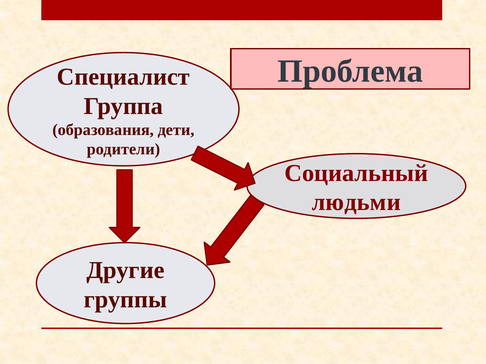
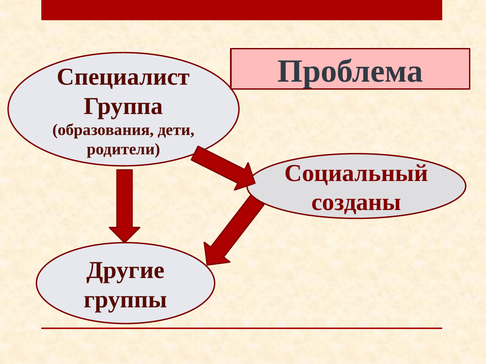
людьми: людьми -> созданы
